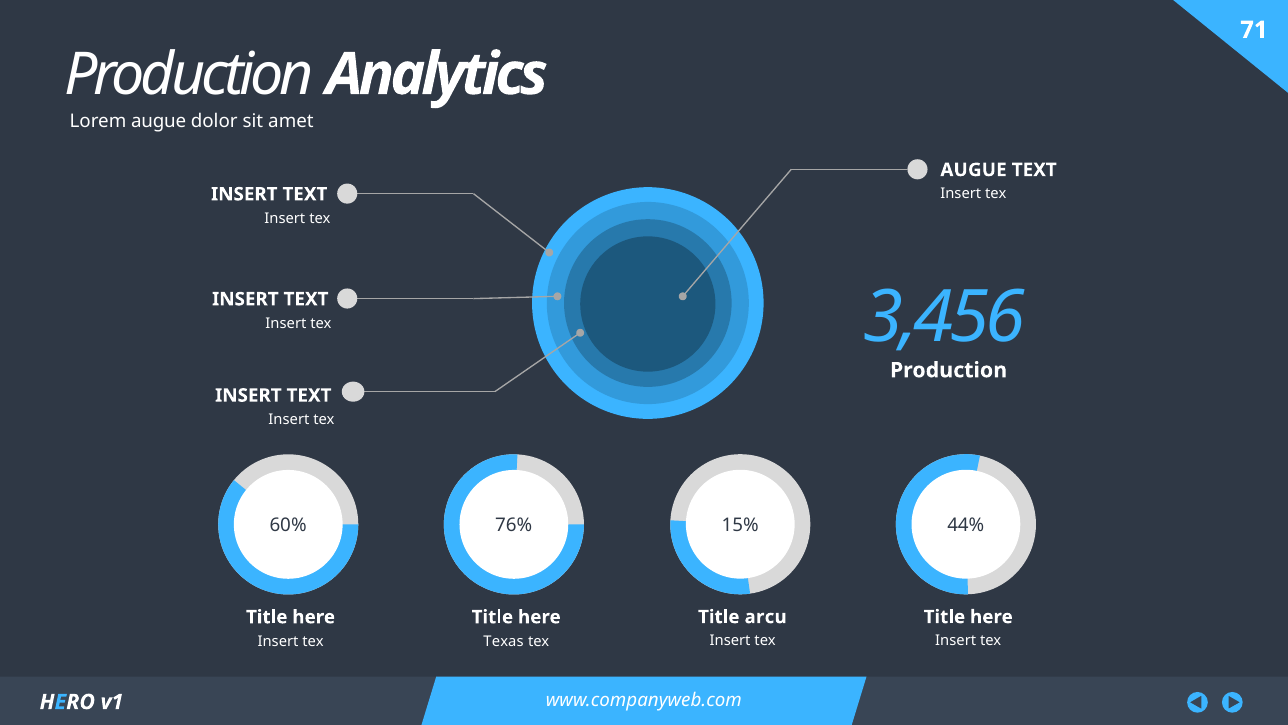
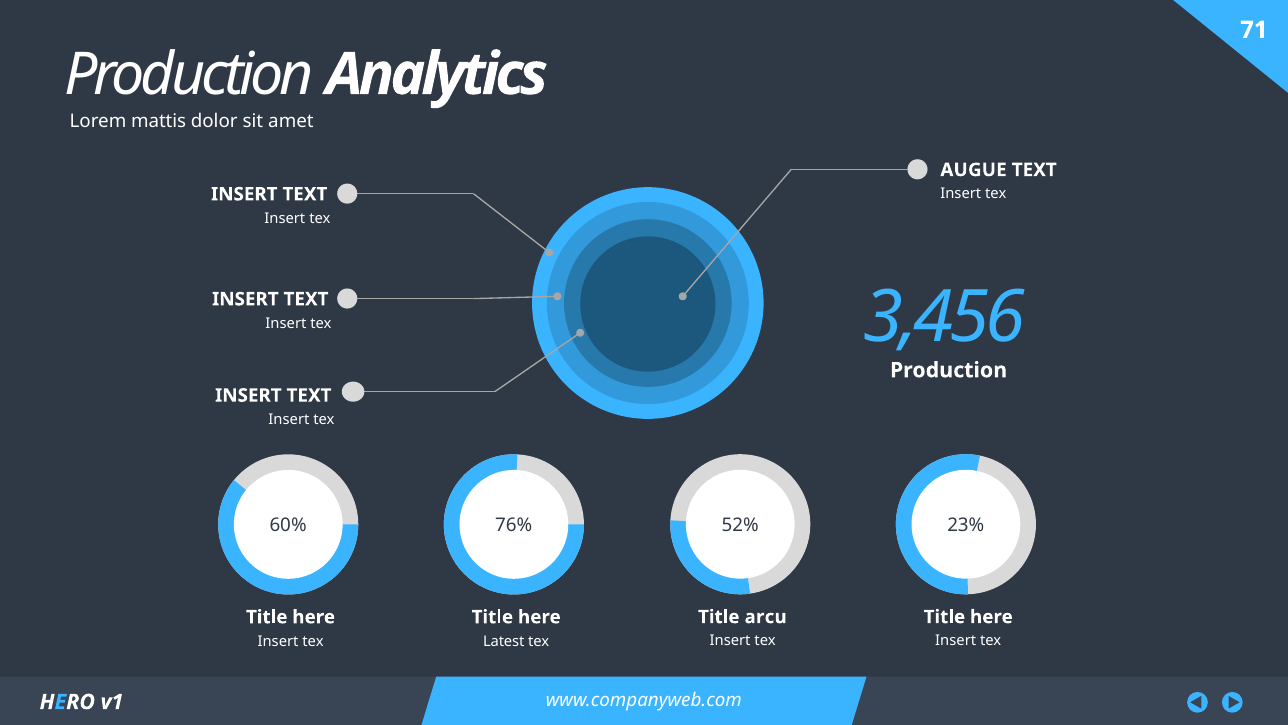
Lorem augue: augue -> mattis
15%: 15% -> 52%
44%: 44% -> 23%
Texas: Texas -> Latest
